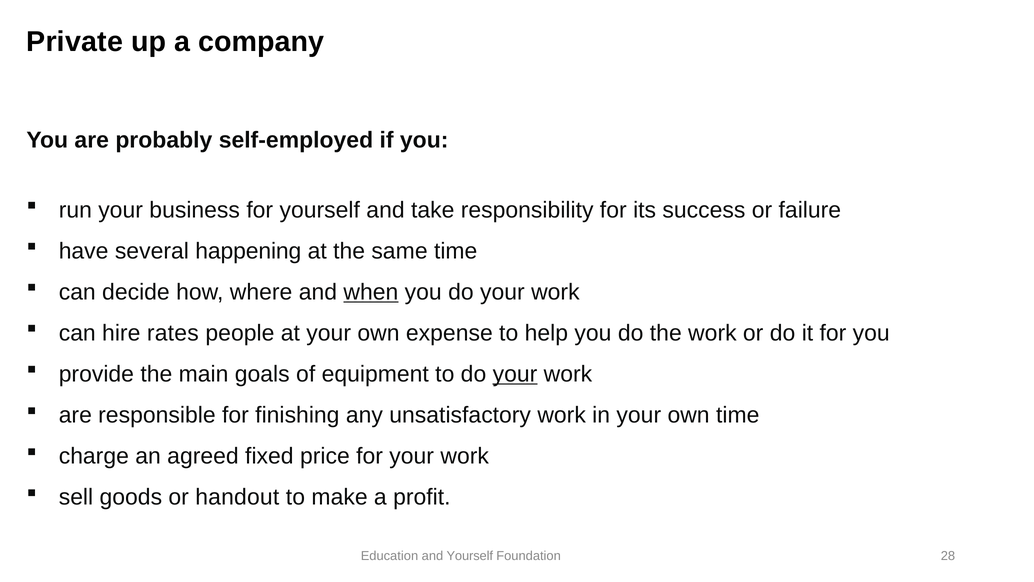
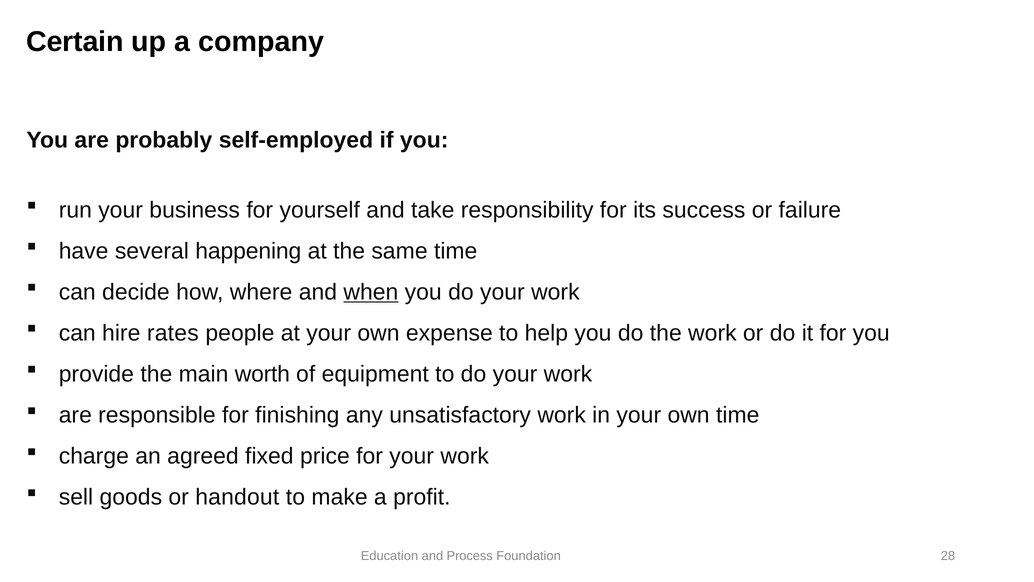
Private: Private -> Certain
goals: goals -> worth
your at (515, 374) underline: present -> none
and Yourself: Yourself -> Process
